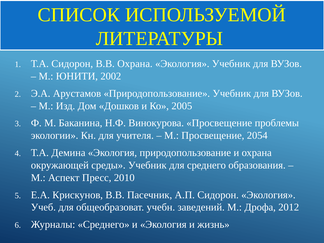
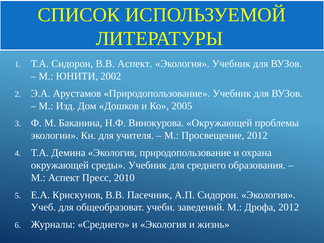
В.В Охрана: Охрана -> Аспект
Винокурова Просвещение: Просвещение -> Окружающей
Просвещение 2054: 2054 -> 2012
